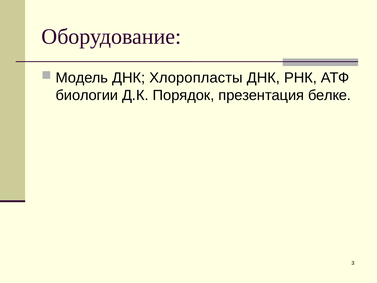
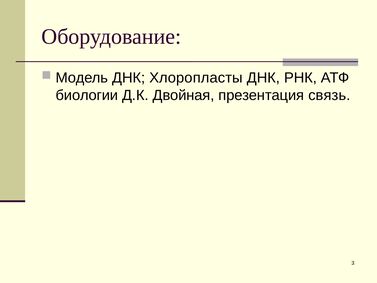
Порядок: Порядок -> Двойная
белке: белке -> связь
